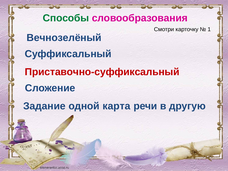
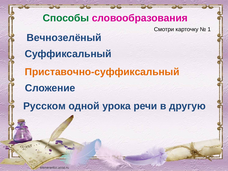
Приставочно-суффиксальный colour: red -> orange
Задание: Задание -> Русском
карта: карта -> урока
